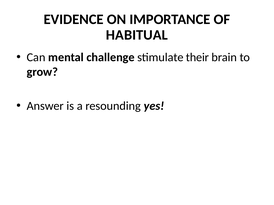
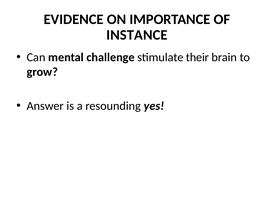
HABITUAL: HABITUAL -> INSTANCE
